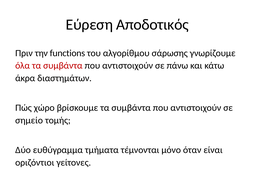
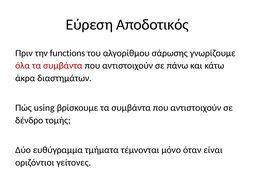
χώρο: χώρο -> using
σημείο: σημείο -> δένδρο
